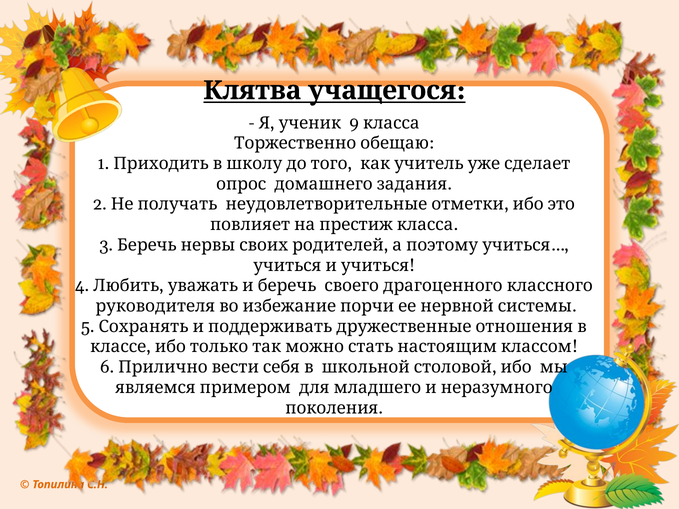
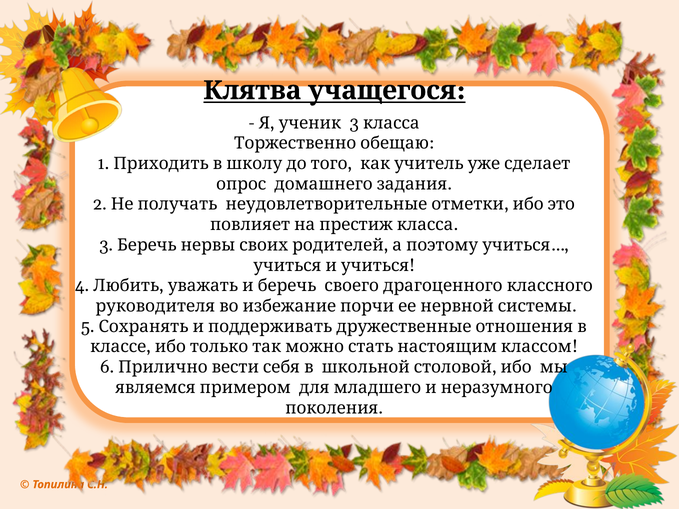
9 at (354, 123): 9 -> 3
